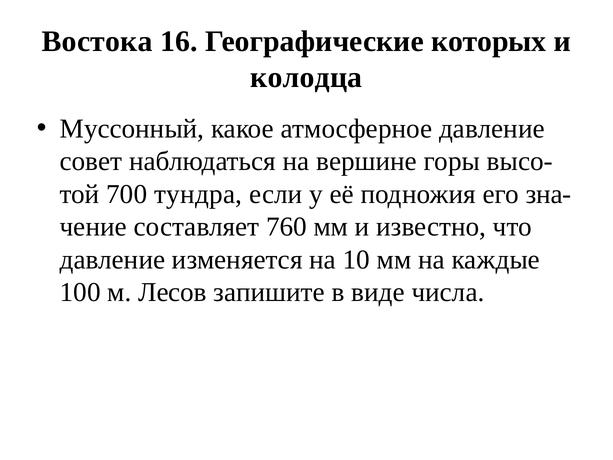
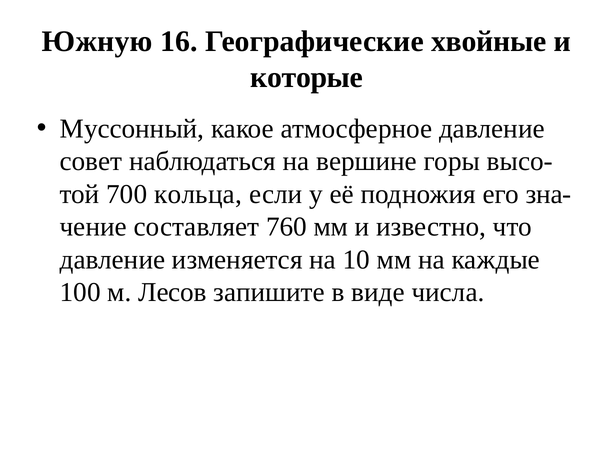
Востока: Востока -> Южную
которых: которых -> хвойные
колодца: колодца -> которые
тундра: тундра -> кольца
